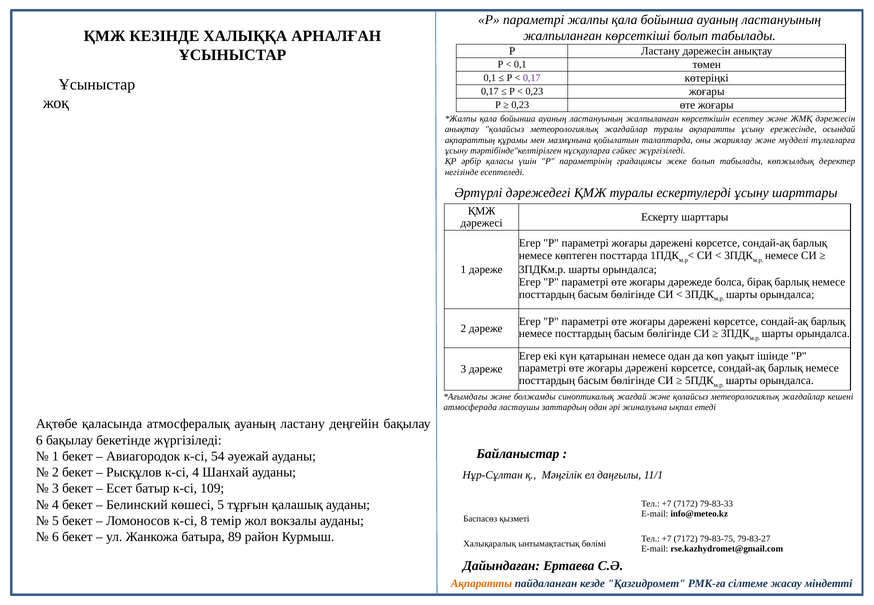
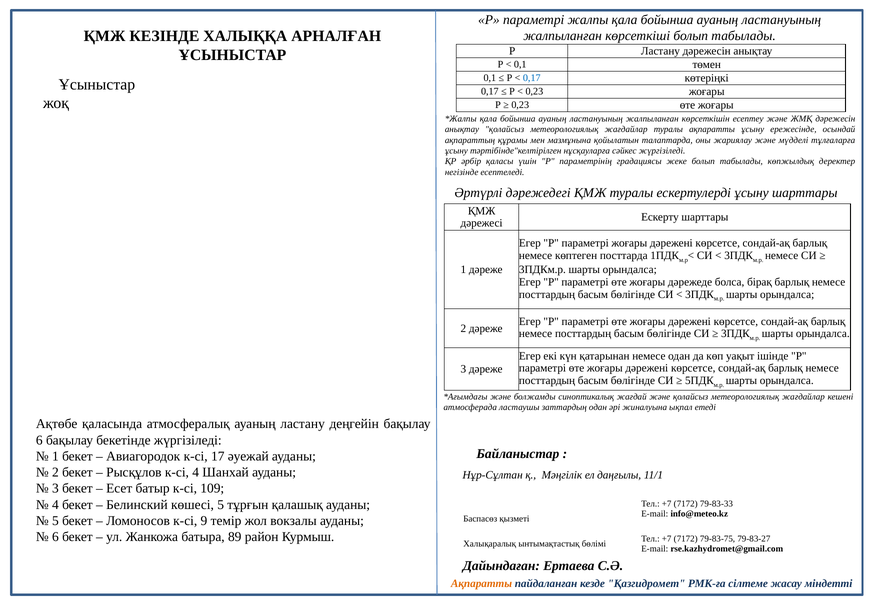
0,17 at (532, 78) colour: purple -> blue
54: 54 -> 17
8: 8 -> 9
